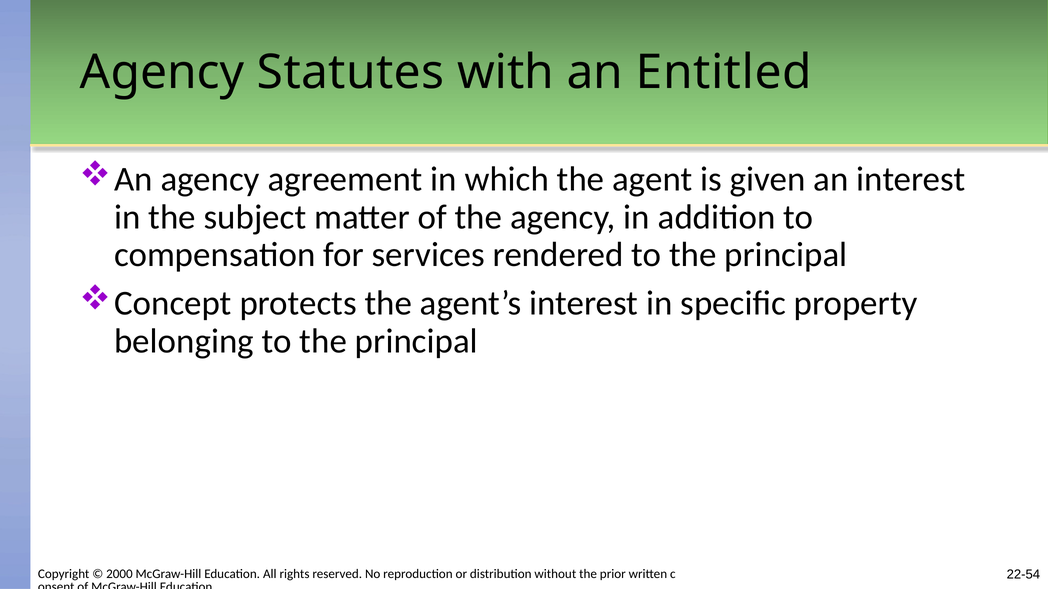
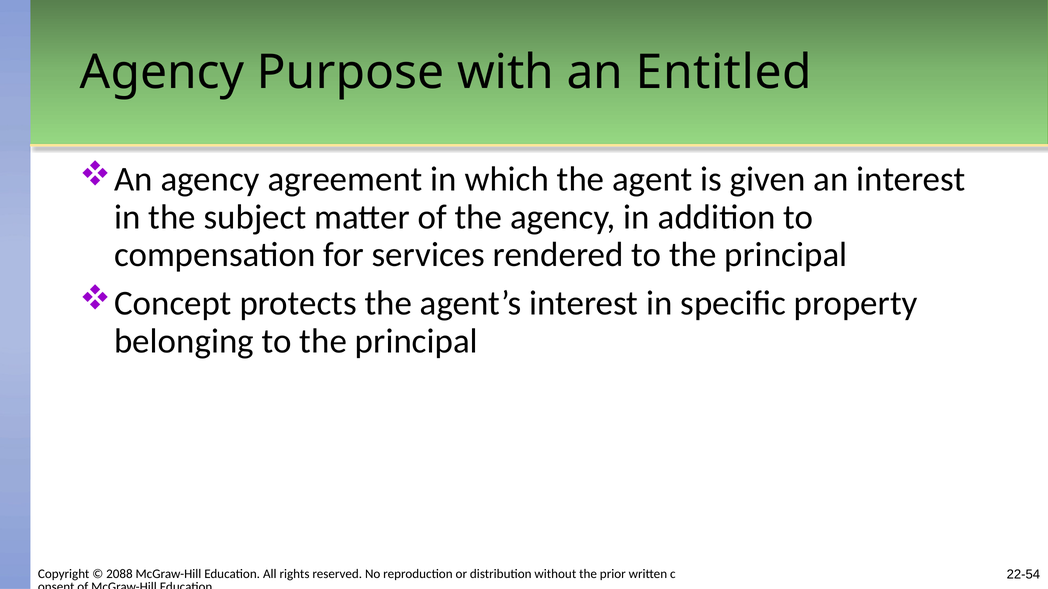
Statutes: Statutes -> Purpose
2000: 2000 -> 2088
